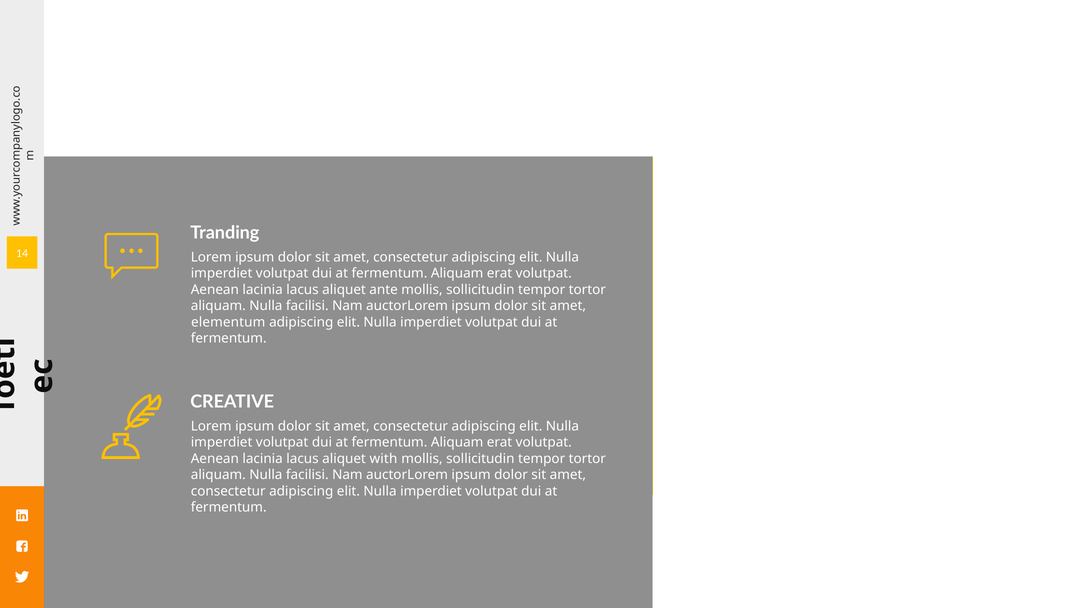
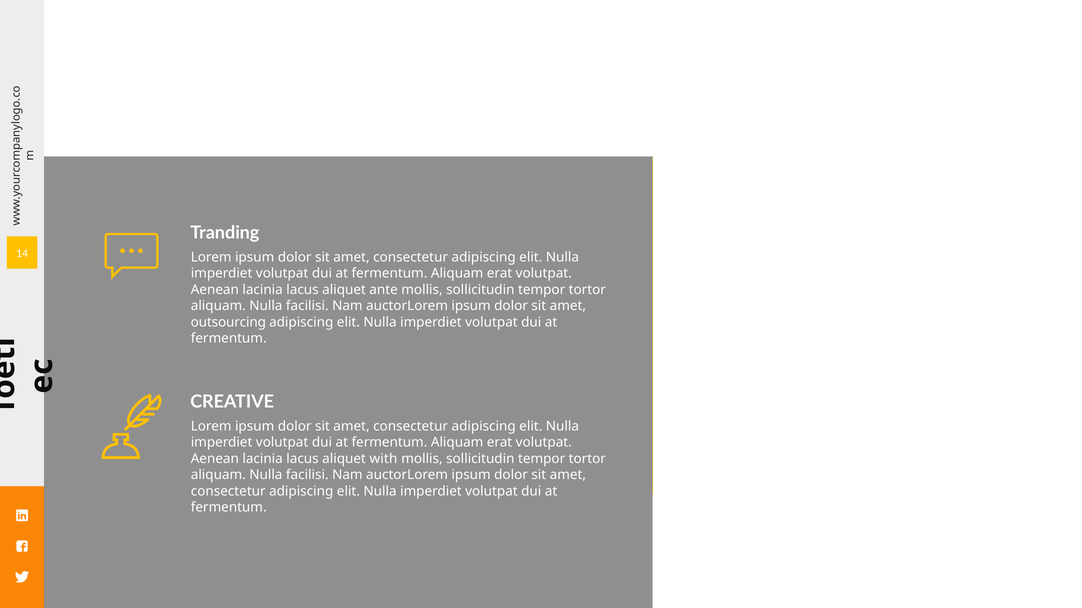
elementum: elementum -> outsourcing
